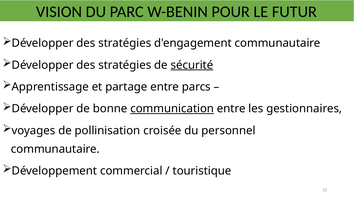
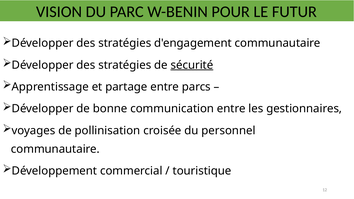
communication underline: present -> none
